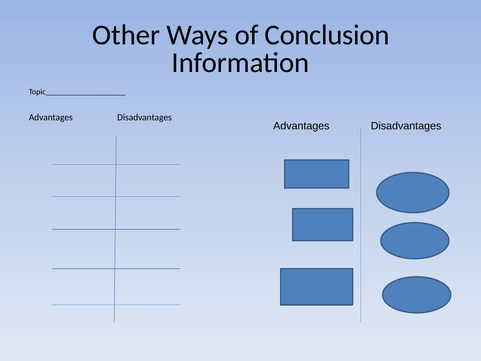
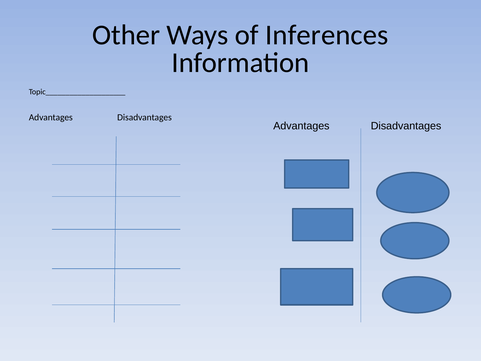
Conclusion: Conclusion -> Inferences
